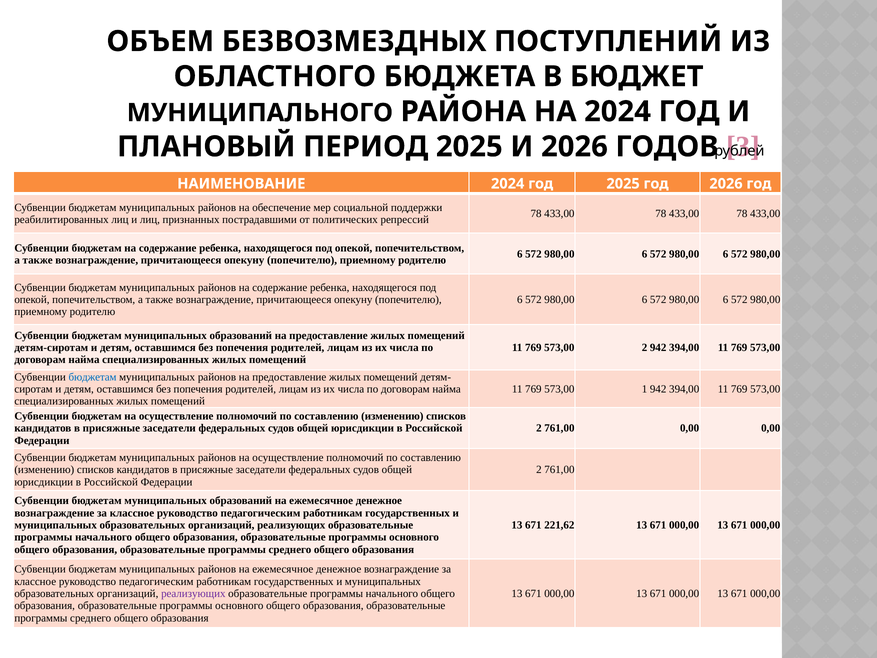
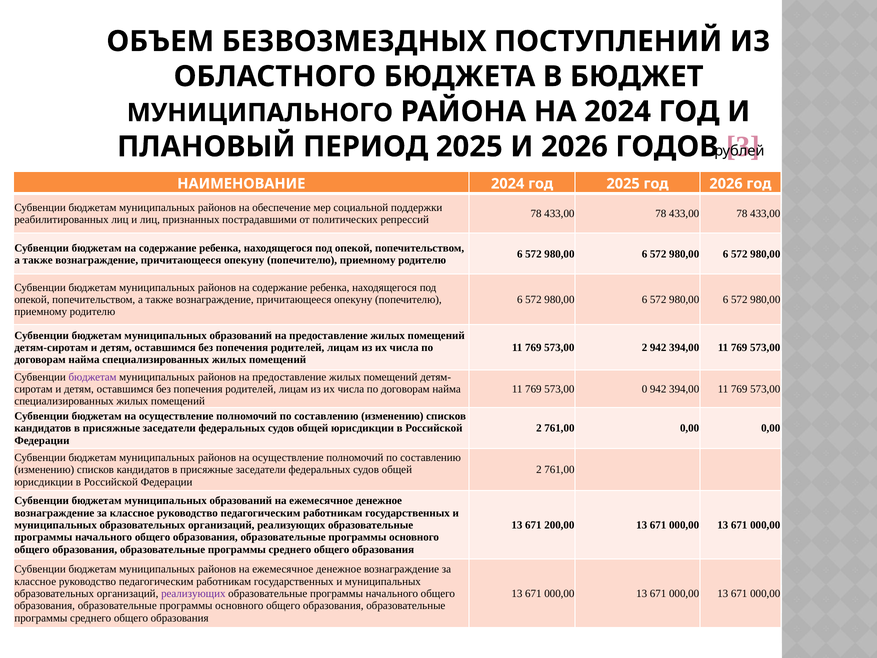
бюджетам at (93, 377) colour: blue -> purple
1: 1 -> 0
221,62: 221,62 -> 200,00
